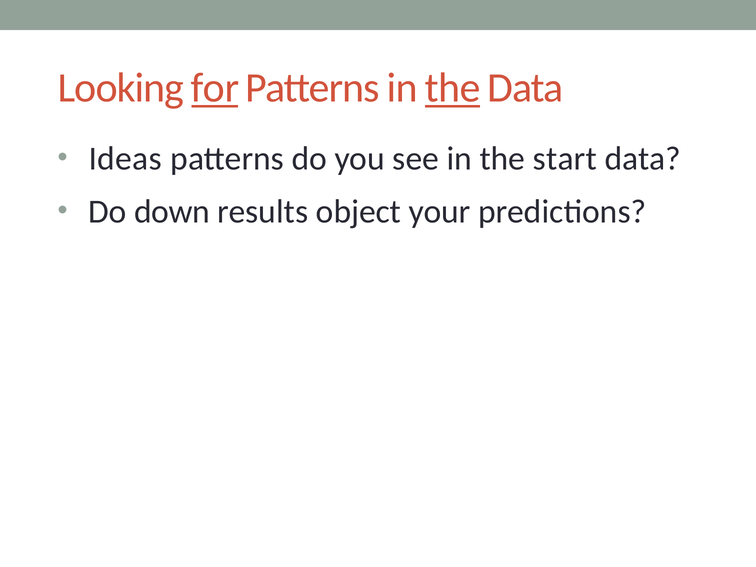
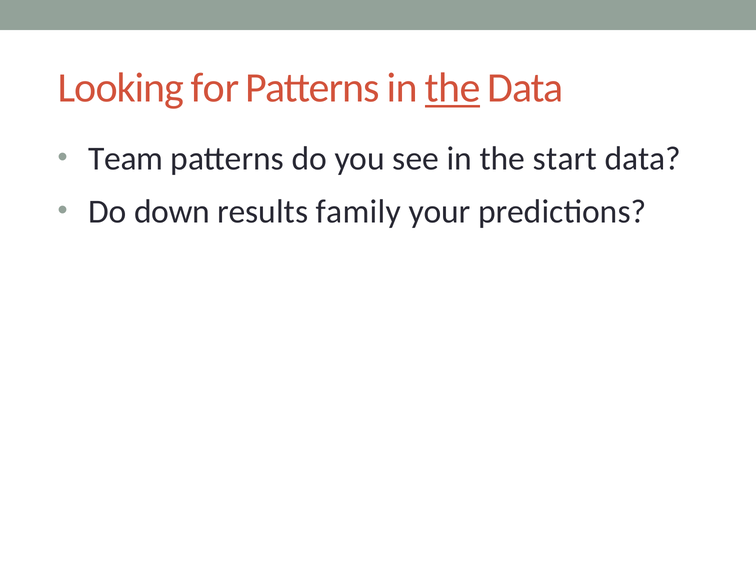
for underline: present -> none
Ideas: Ideas -> Team
object: object -> family
